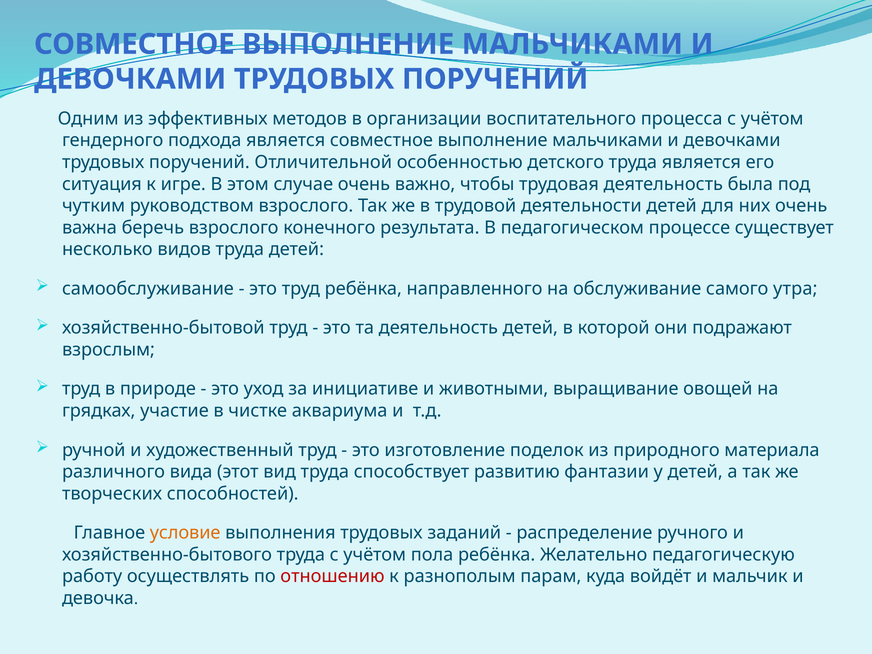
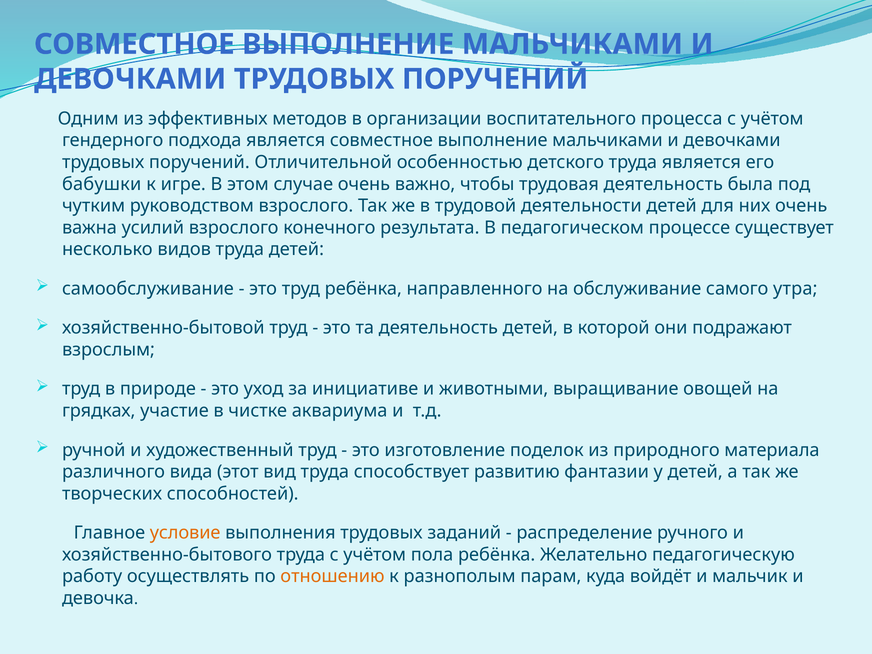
ситуация: ситуация -> бабушки
беречь: беречь -> усилий
отношению colour: red -> orange
